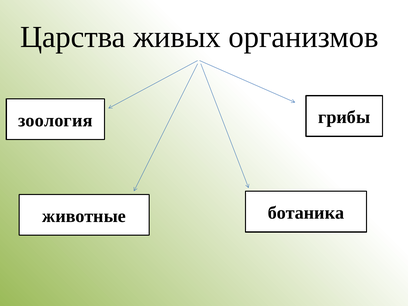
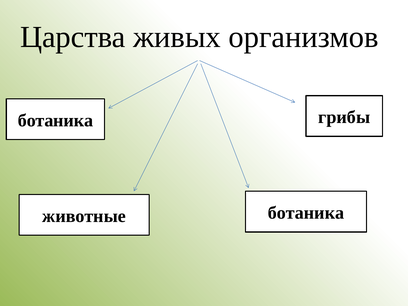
зоология at (55, 120): зоология -> ботаника
